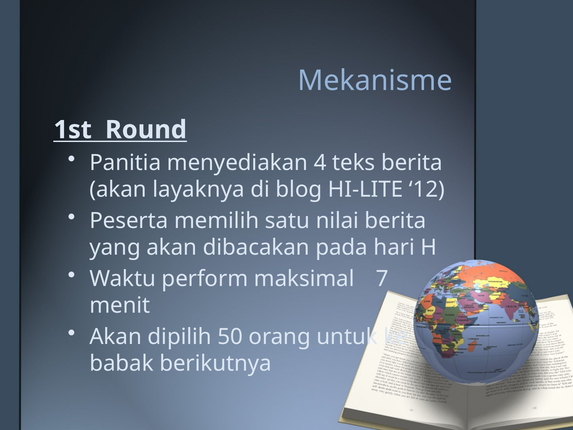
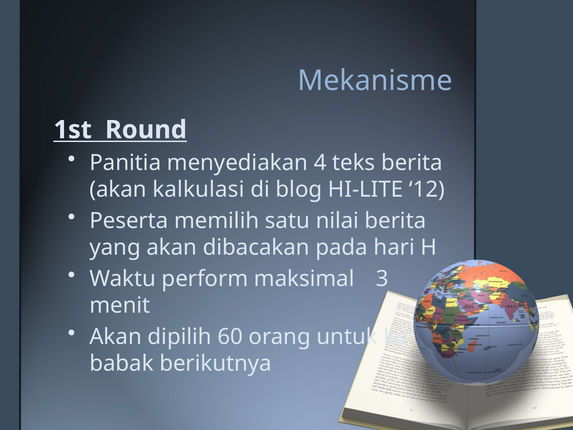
layaknya: layaknya -> kalkulasi
7: 7 -> 3
50: 50 -> 60
